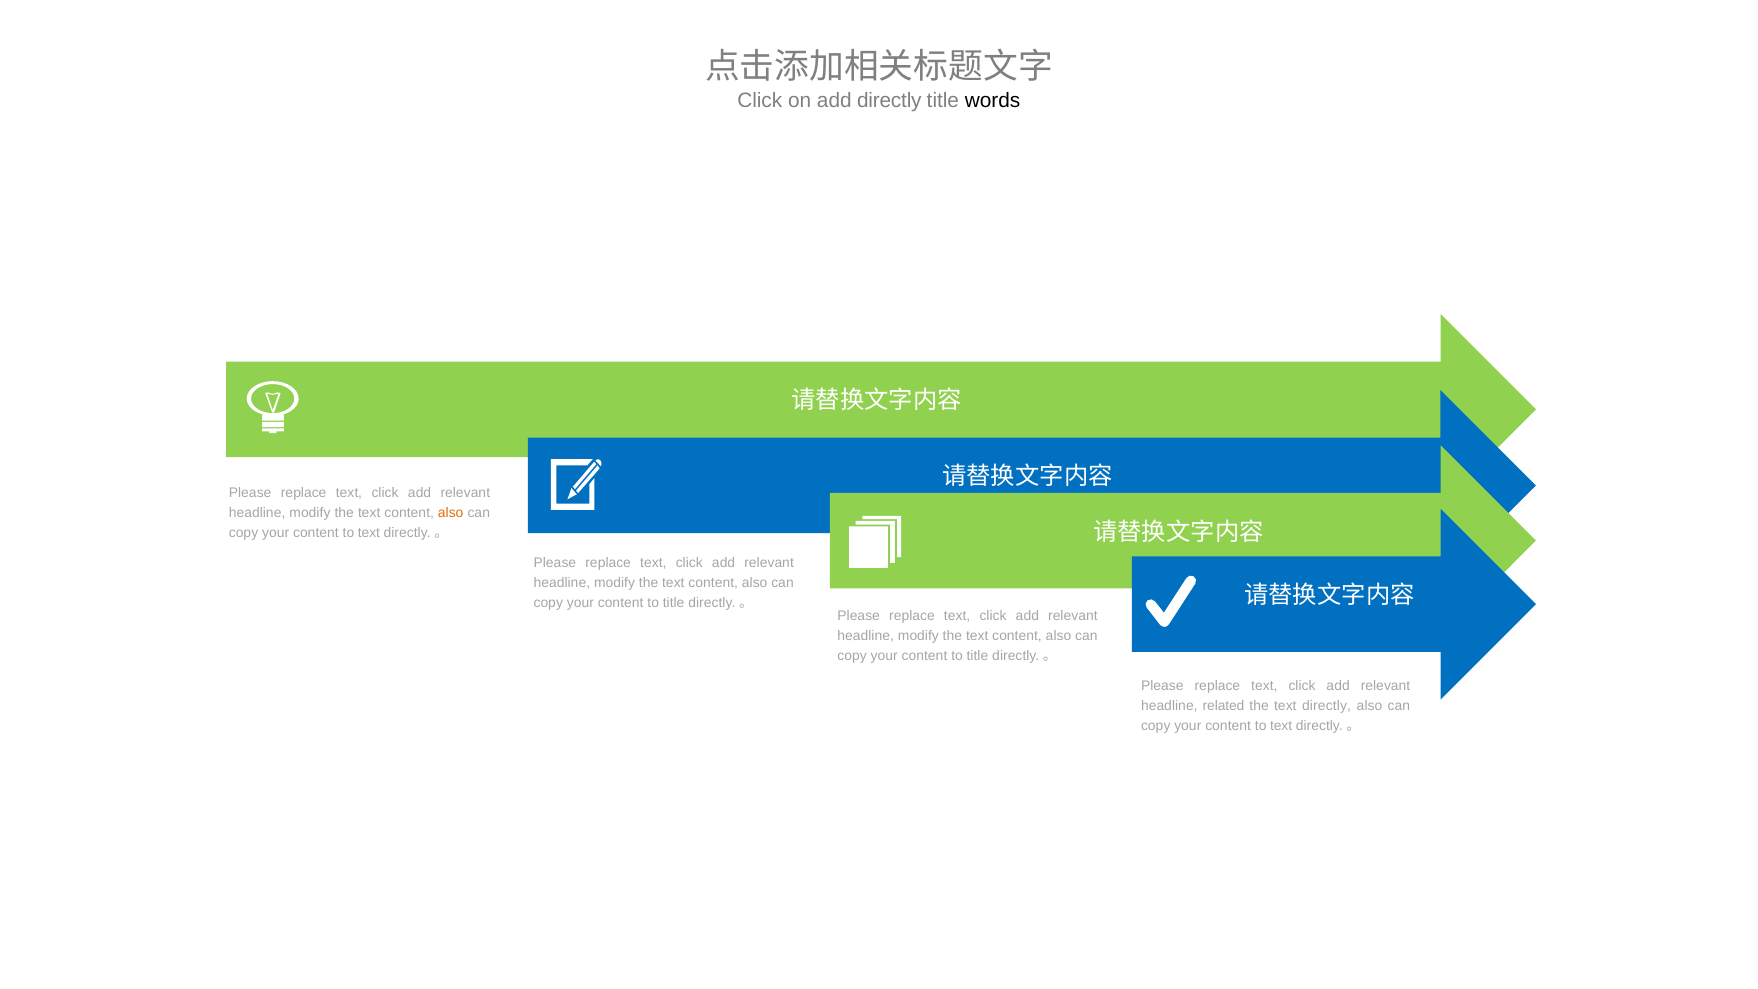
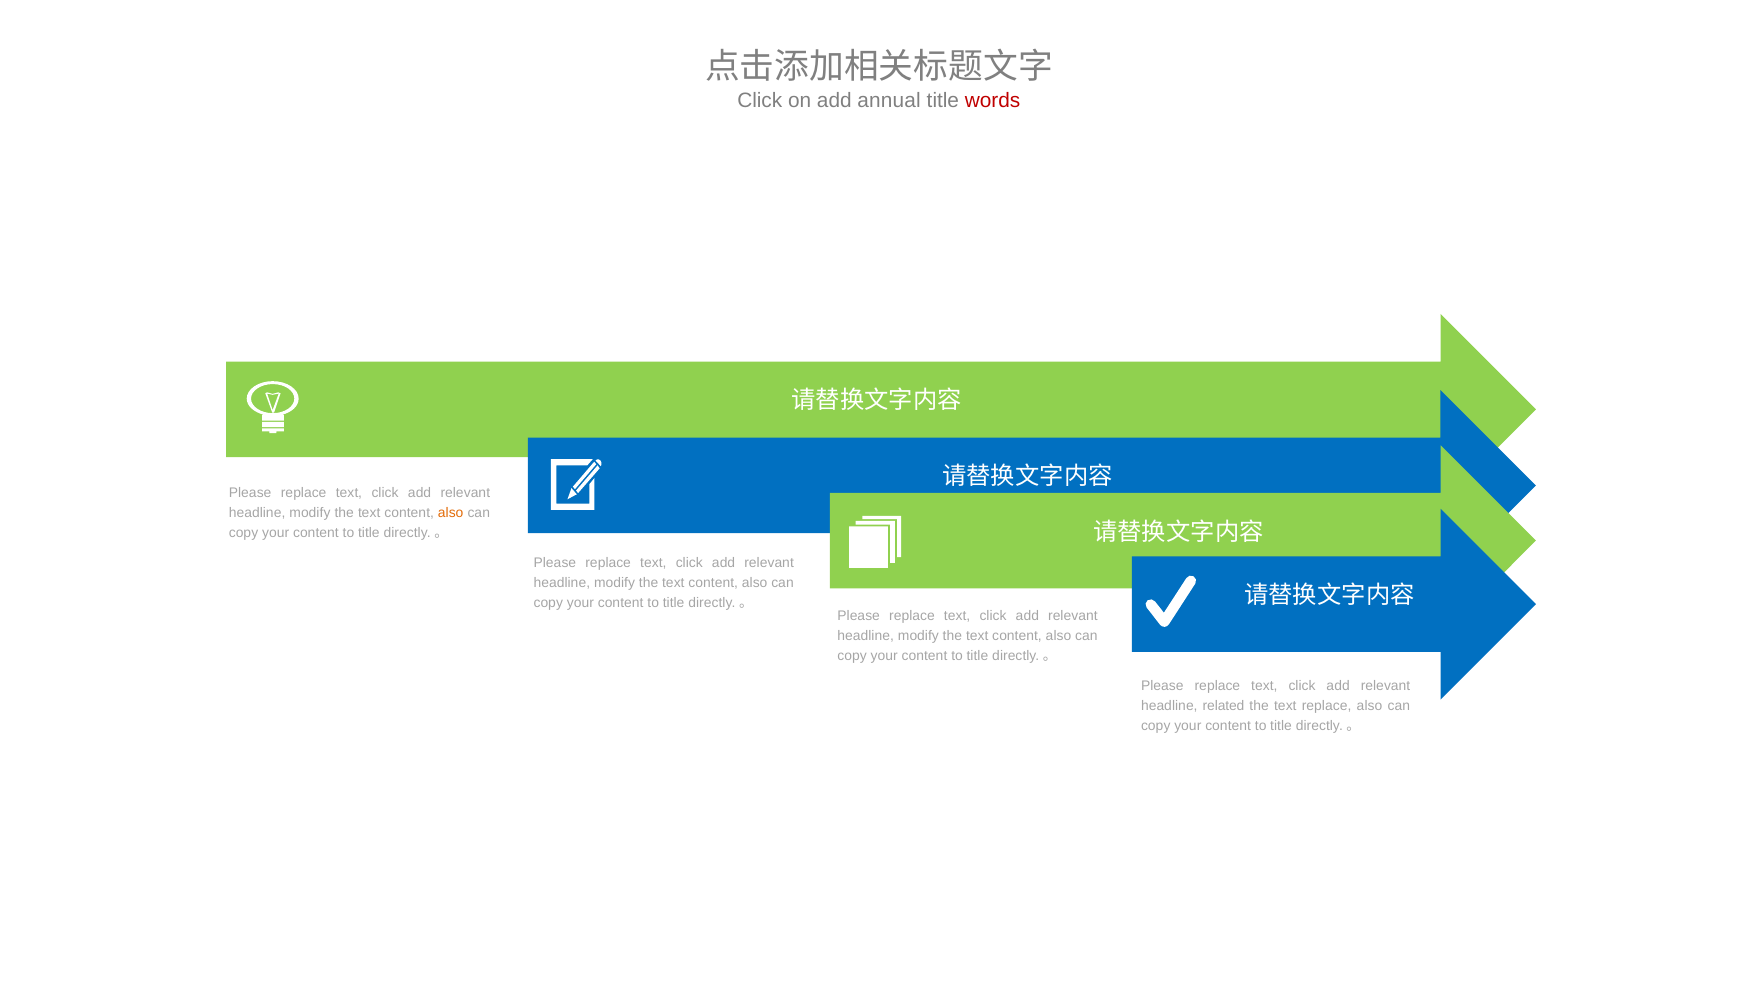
add directly: directly -> annual
words colour: black -> red
text at (369, 533): text -> title
the text directly: directly -> replace
text at (1281, 726): text -> title
